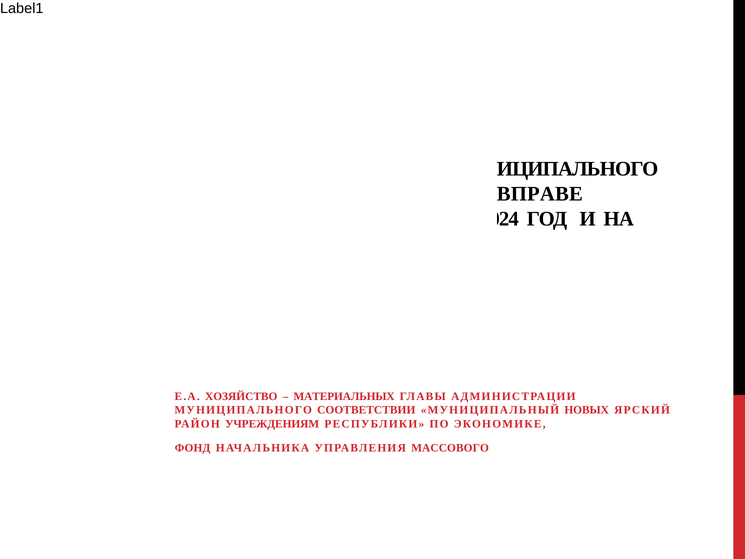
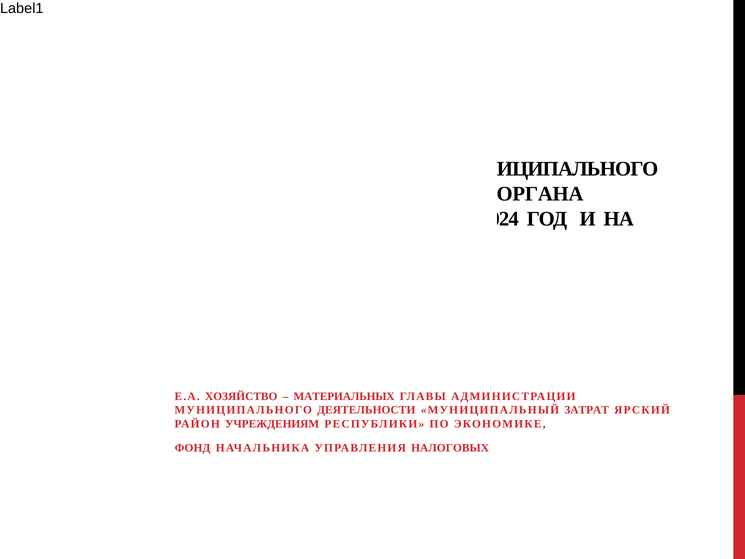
ВПРАВЕ: ВПРАВЕ -> ОРГАНА
СООТВЕТСТВИИ: СООТВЕТСТВИИ -> ДЕЯТЕЛЬНОСТИ
НОВЫХ: НОВЫХ -> ЗАТРАТ
МАССОВОГО: МАССОВОГО -> НАЛОГОВЫХ
